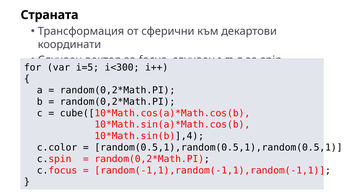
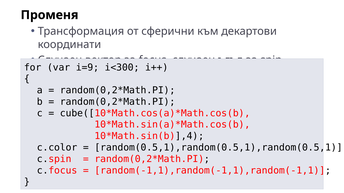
Страната: Страната -> Променя
i=5: i=5 -> i=9
